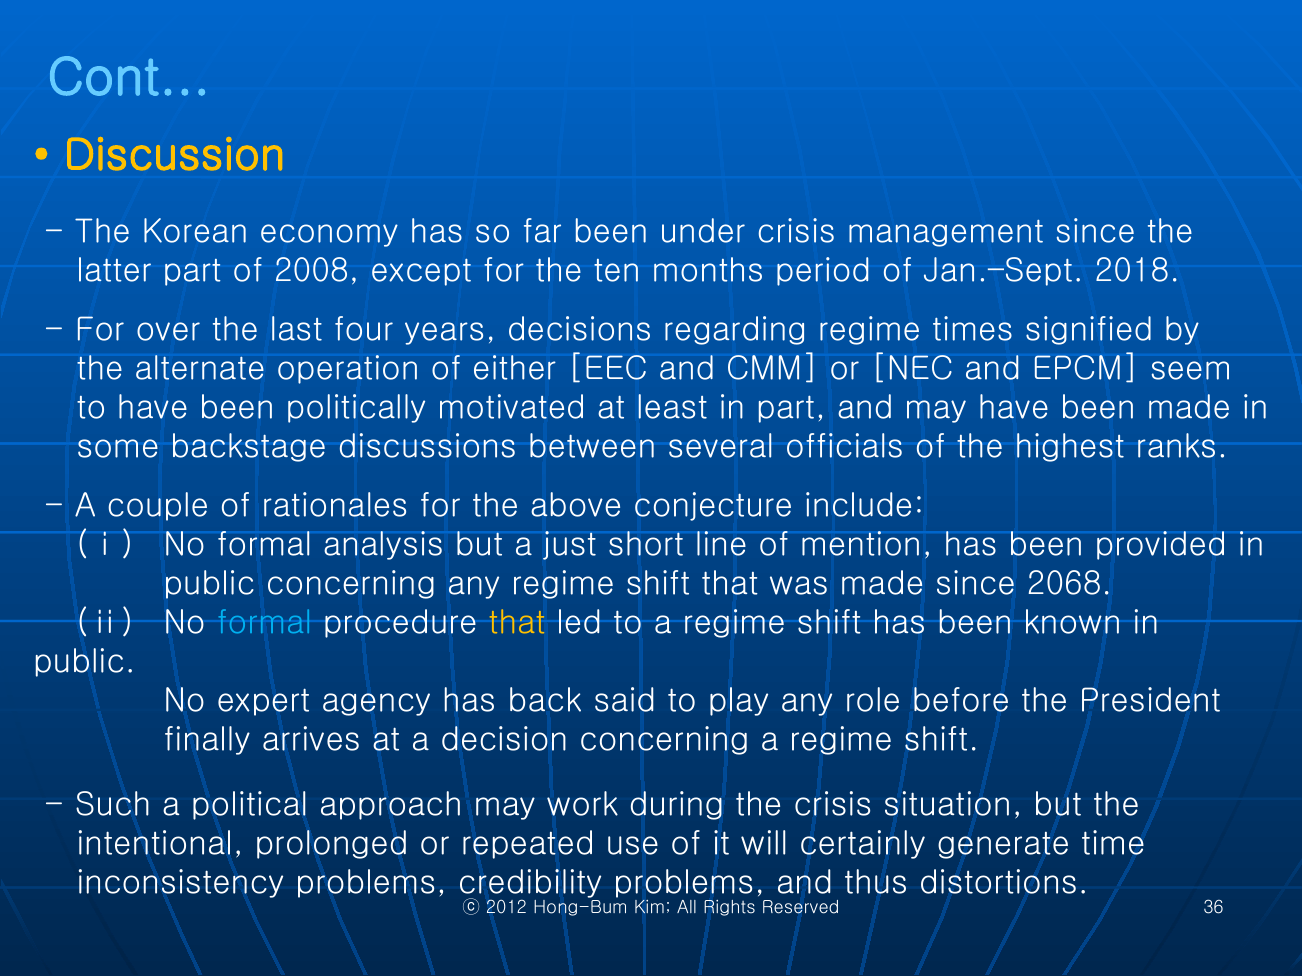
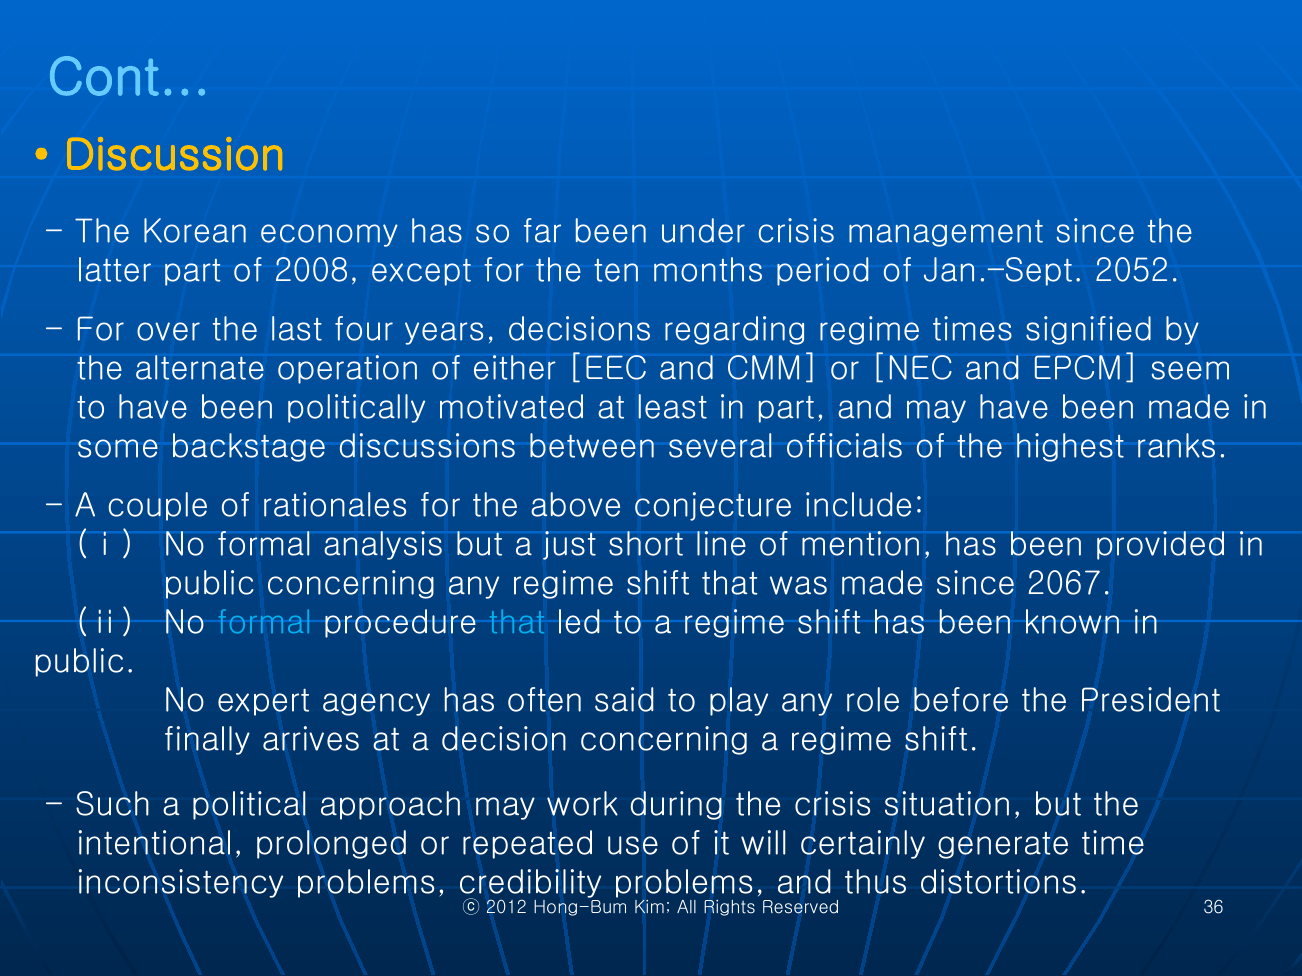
2018: 2018 -> 2052
2068: 2068 -> 2067
that at (517, 623) colour: yellow -> light blue
back: back -> often
